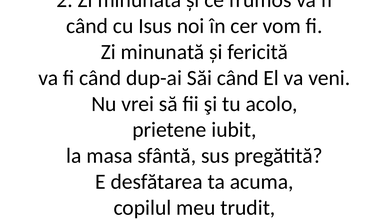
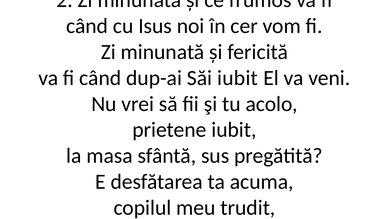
Săi când: când -> iubit
